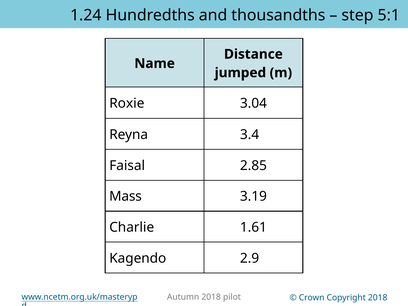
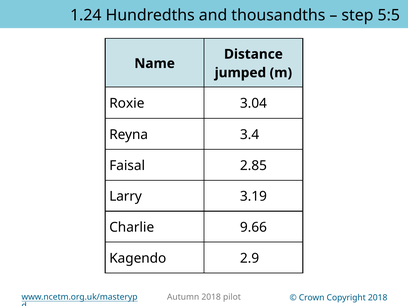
5:1: 5:1 -> 5:5
Mass: Mass -> Larry
1.61: 1.61 -> 9.66
